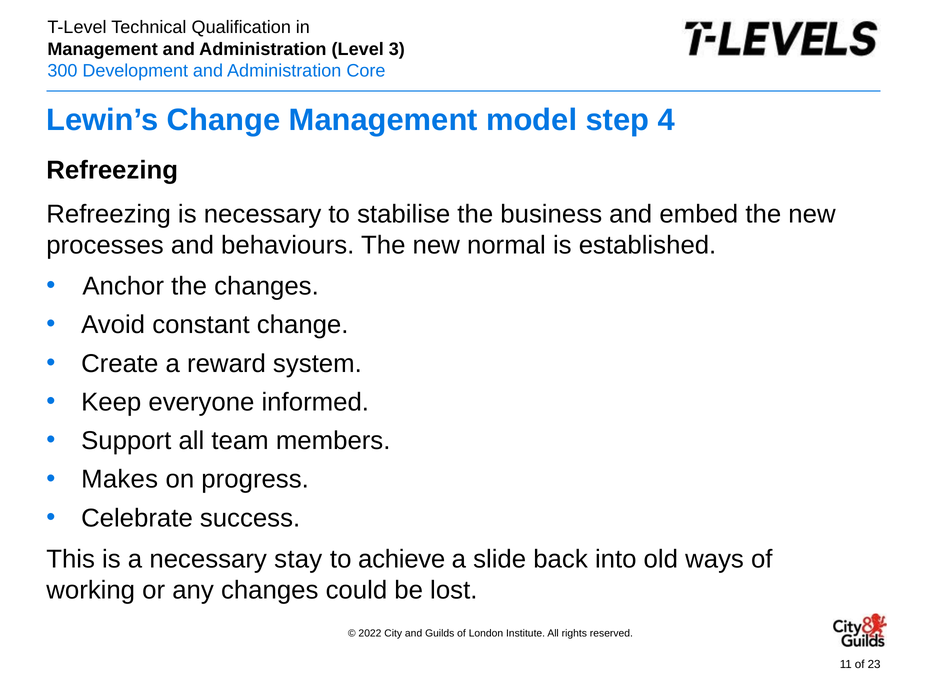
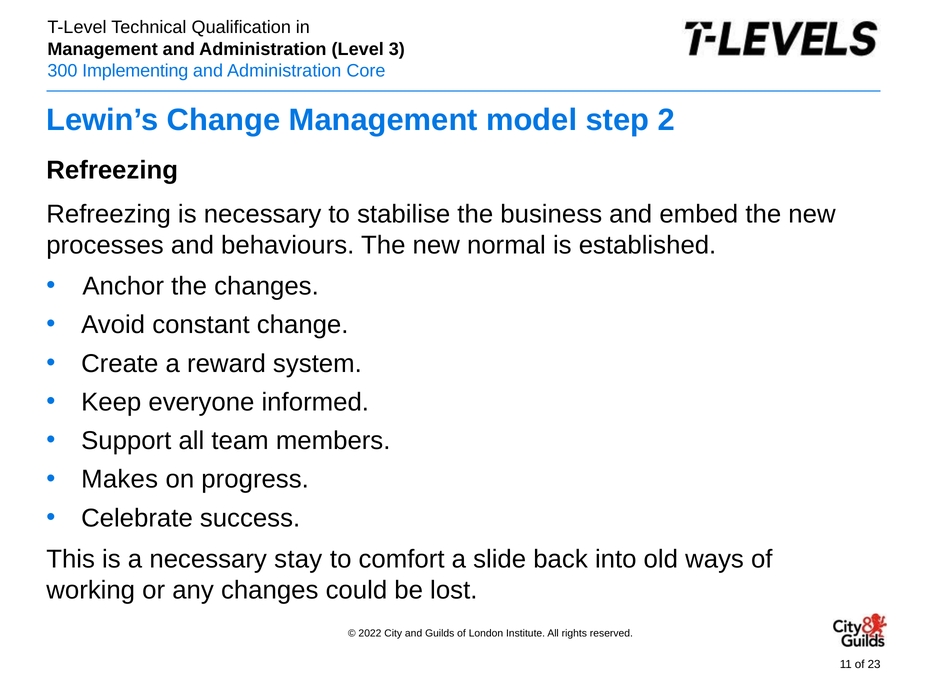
Development: Development -> Implementing
4: 4 -> 2
achieve: achieve -> comfort
